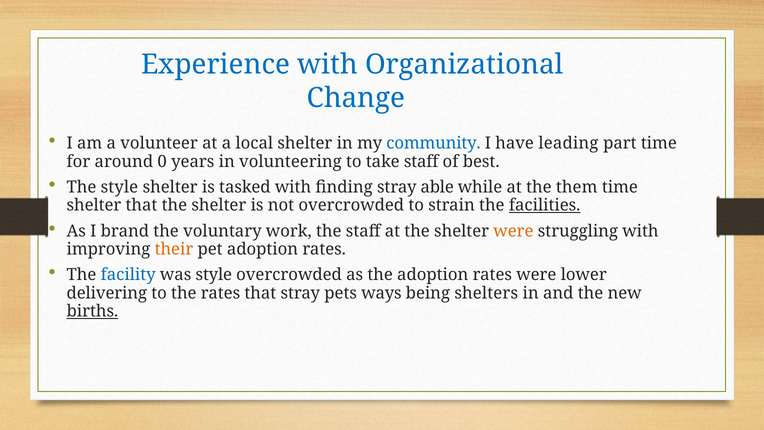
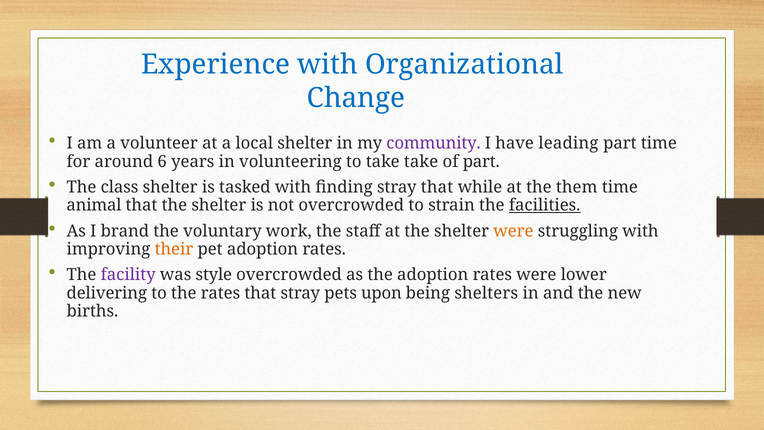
community colour: blue -> purple
0: 0 -> 6
take staff: staff -> take
of best: best -> part
The style: style -> class
stray able: able -> that
shelter at (94, 205): shelter -> animal
facility colour: blue -> purple
ways: ways -> upon
births underline: present -> none
